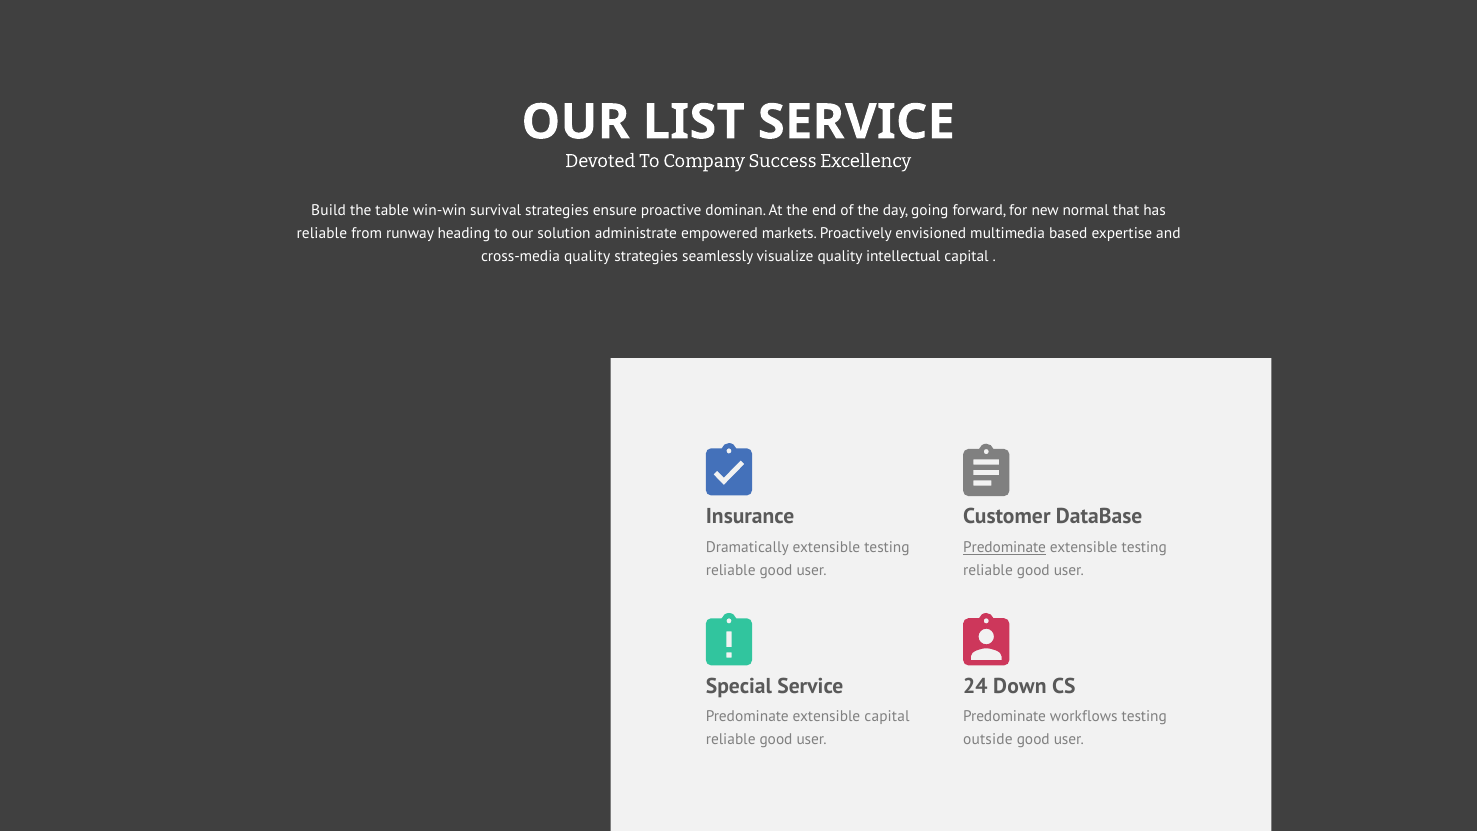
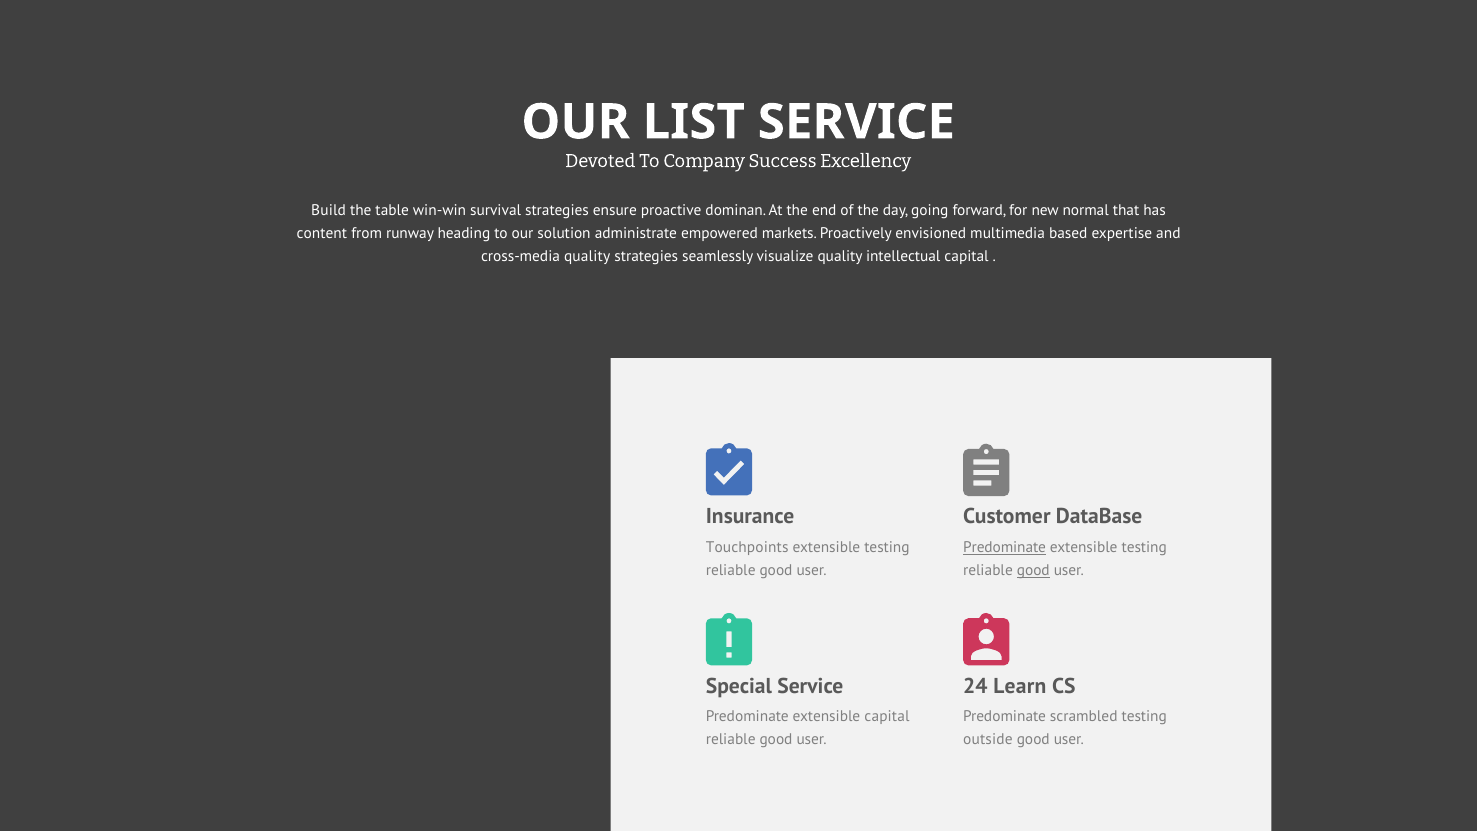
reliable at (322, 234): reliable -> content
Dramatically: Dramatically -> Touchpoints
good at (1033, 570) underline: none -> present
Down: Down -> Learn
workflows: workflows -> scrambled
